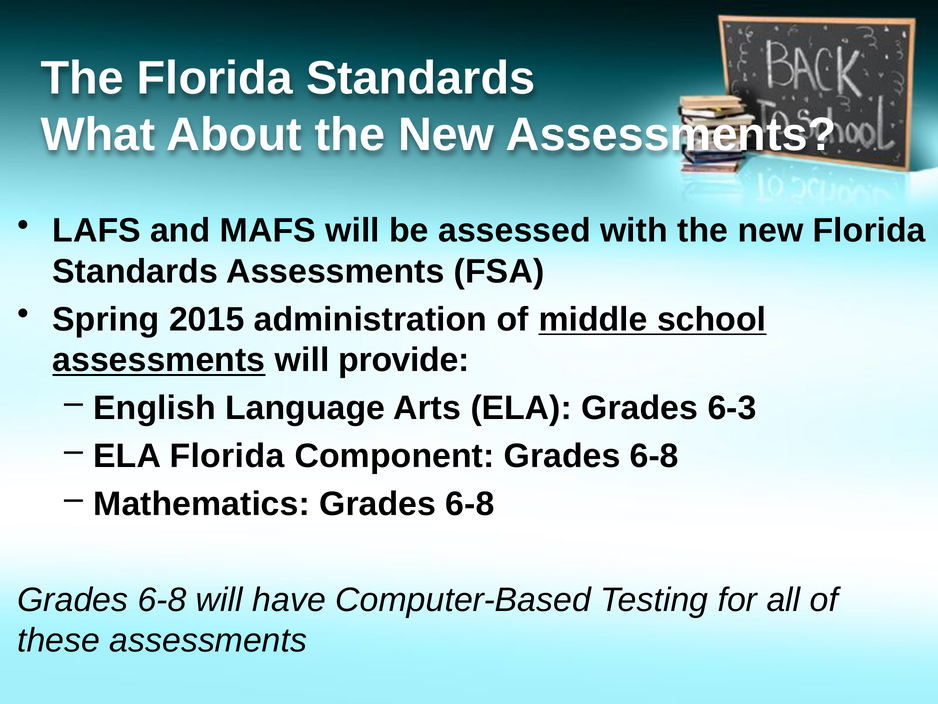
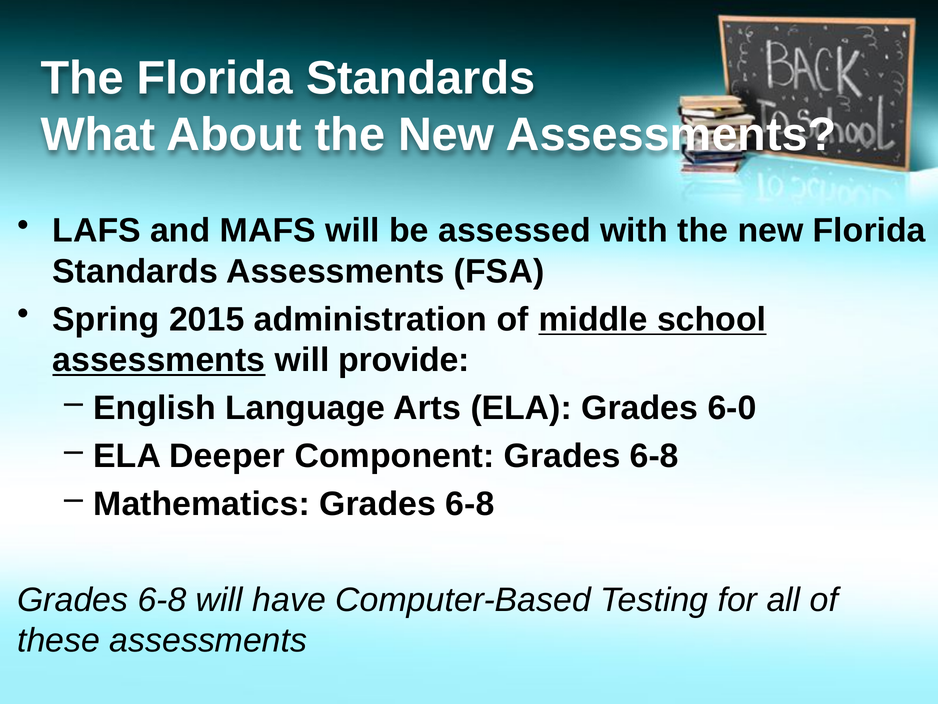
6-3: 6-3 -> 6-0
ELA Florida: Florida -> Deeper
